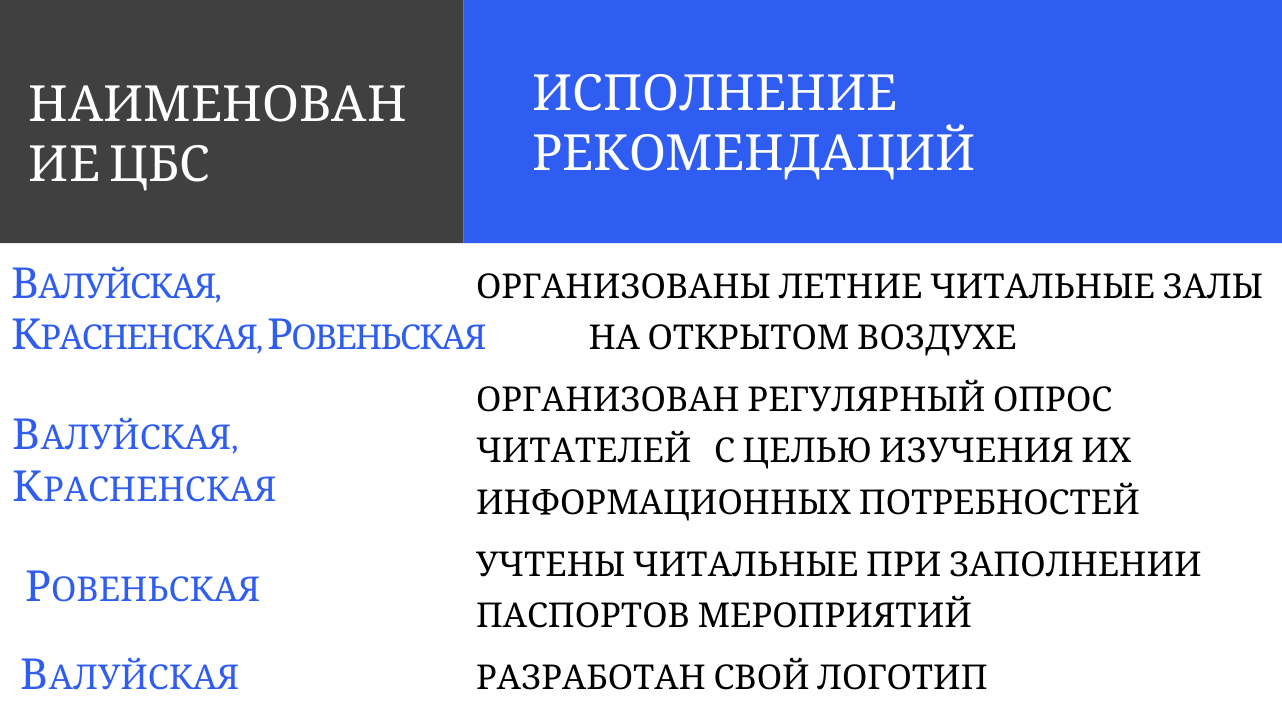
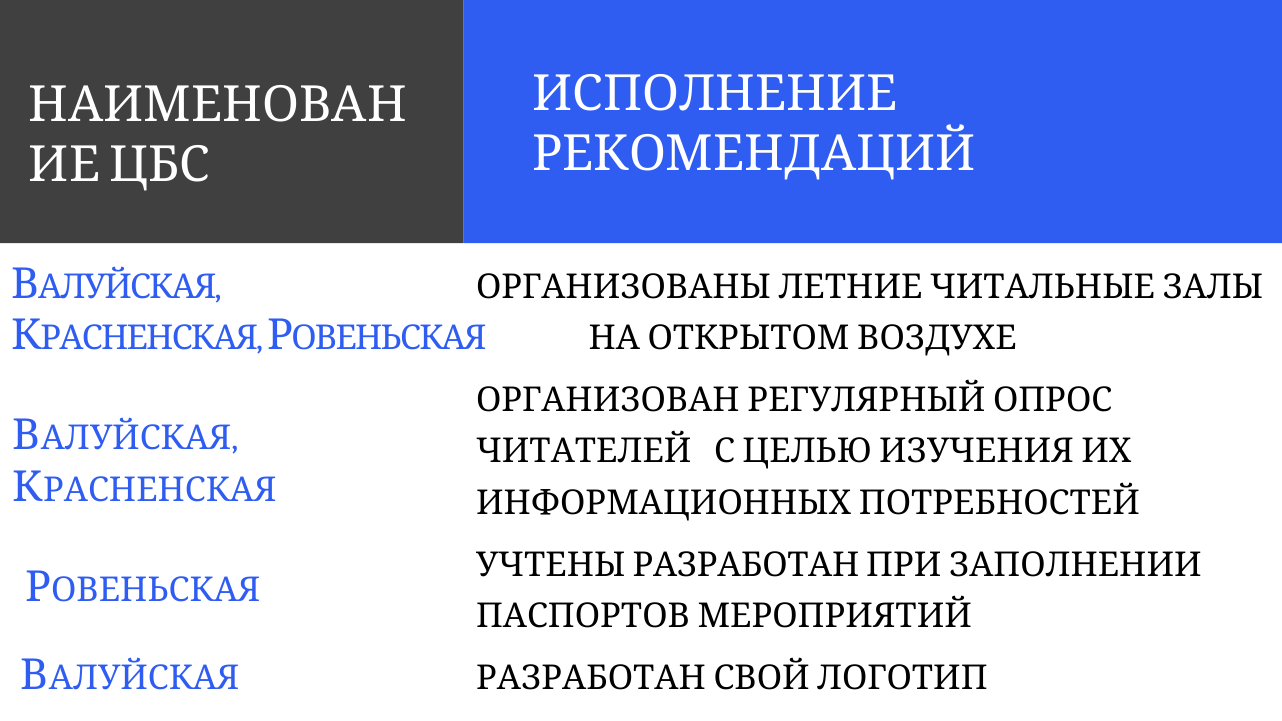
УЧТЕНЫ ЧИТАЛЬНЫЕ: ЧИТАЛЬНЫЕ -> РАЗРАБОТАН
